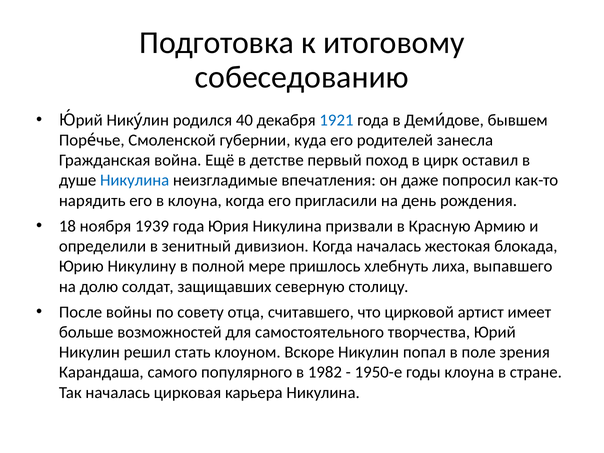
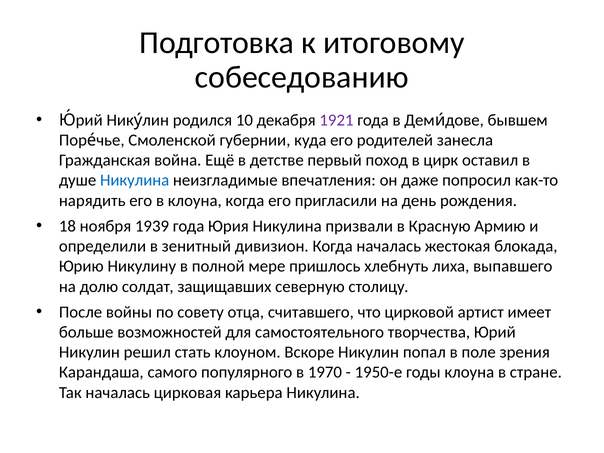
40: 40 -> 10
1921 colour: blue -> purple
1982: 1982 -> 1970
